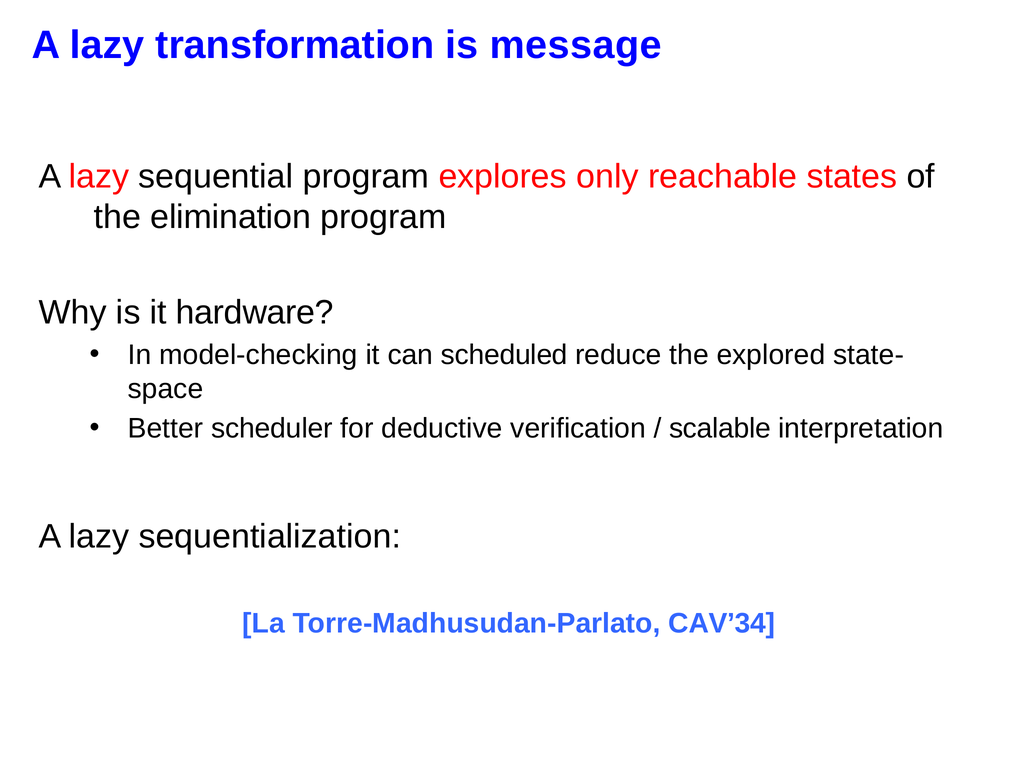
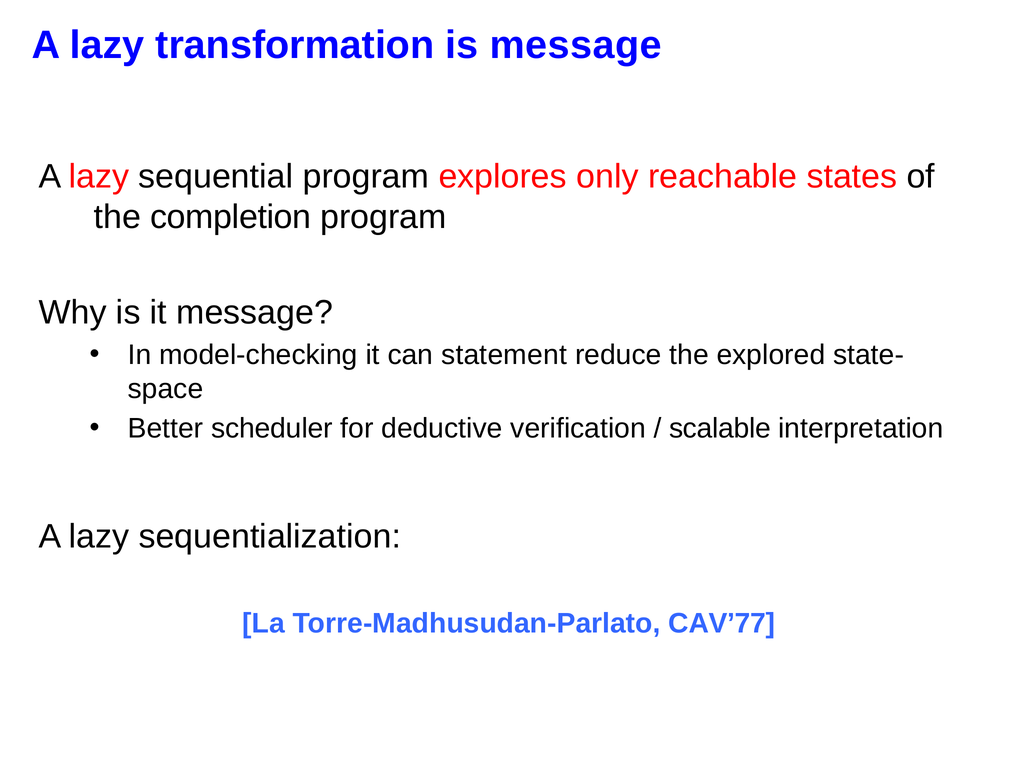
elimination: elimination -> completion
it hardware: hardware -> message
scheduled: scheduled -> statement
CAV’34: CAV’34 -> CAV’77
